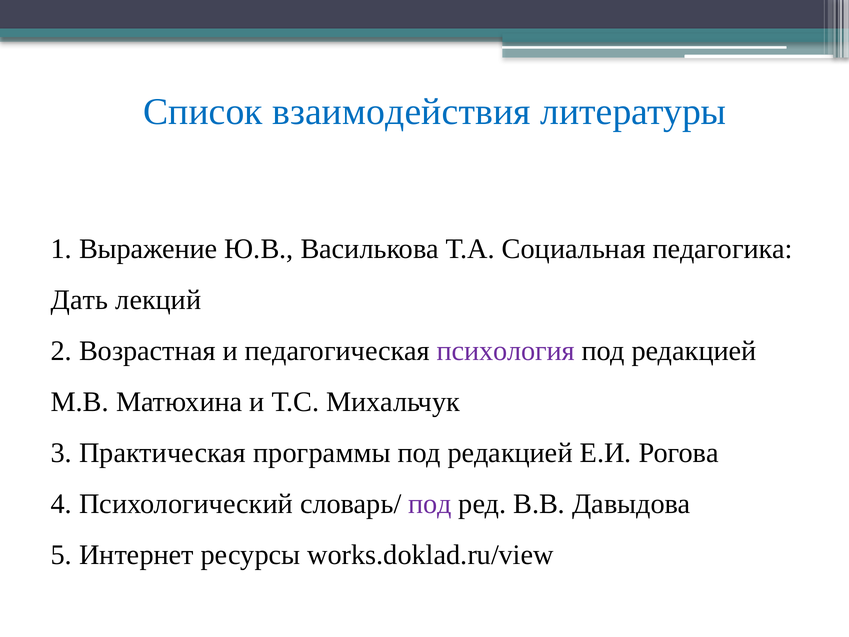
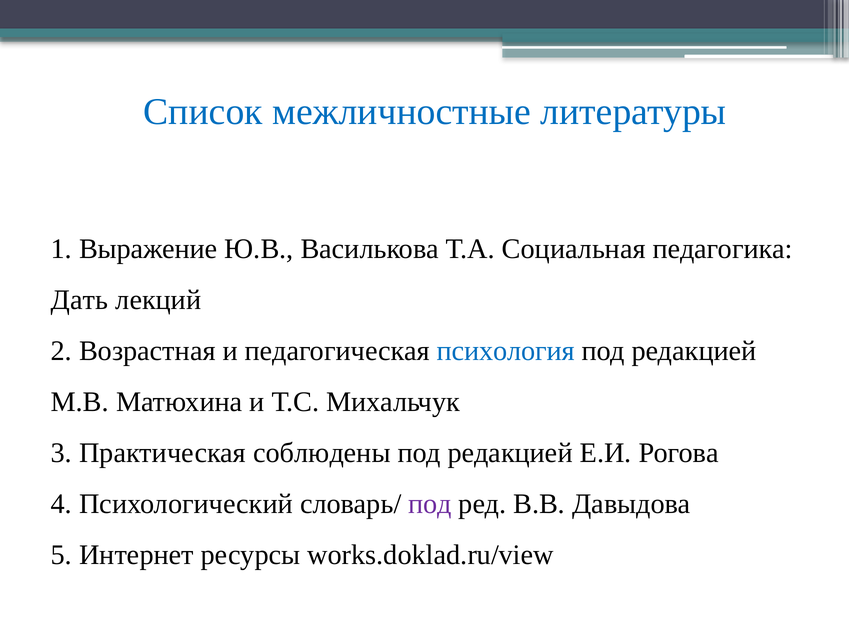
взаимодействия: взаимодействия -> межличностные
психология colour: purple -> blue
программы: программы -> соблюдены
